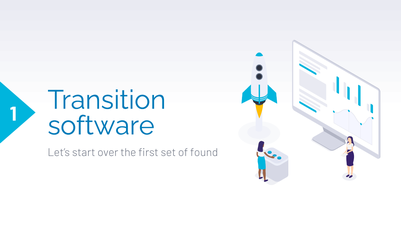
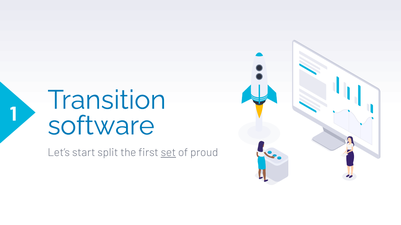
over: over -> split
set underline: none -> present
found: found -> proud
